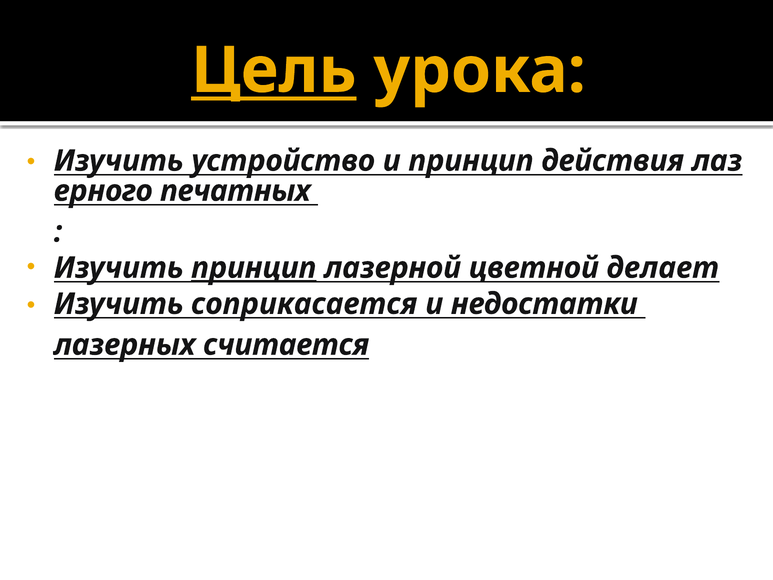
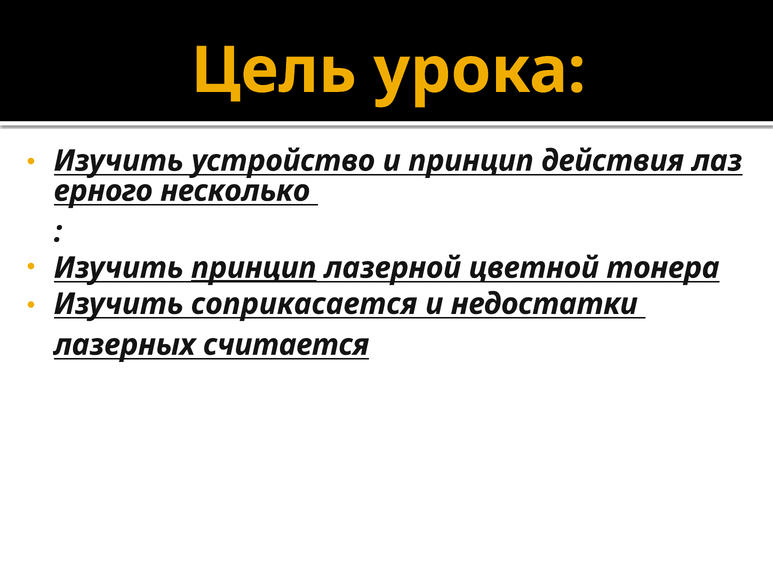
Цель underline: present -> none
печатных: печатных -> несколько
делает: делает -> тонера
